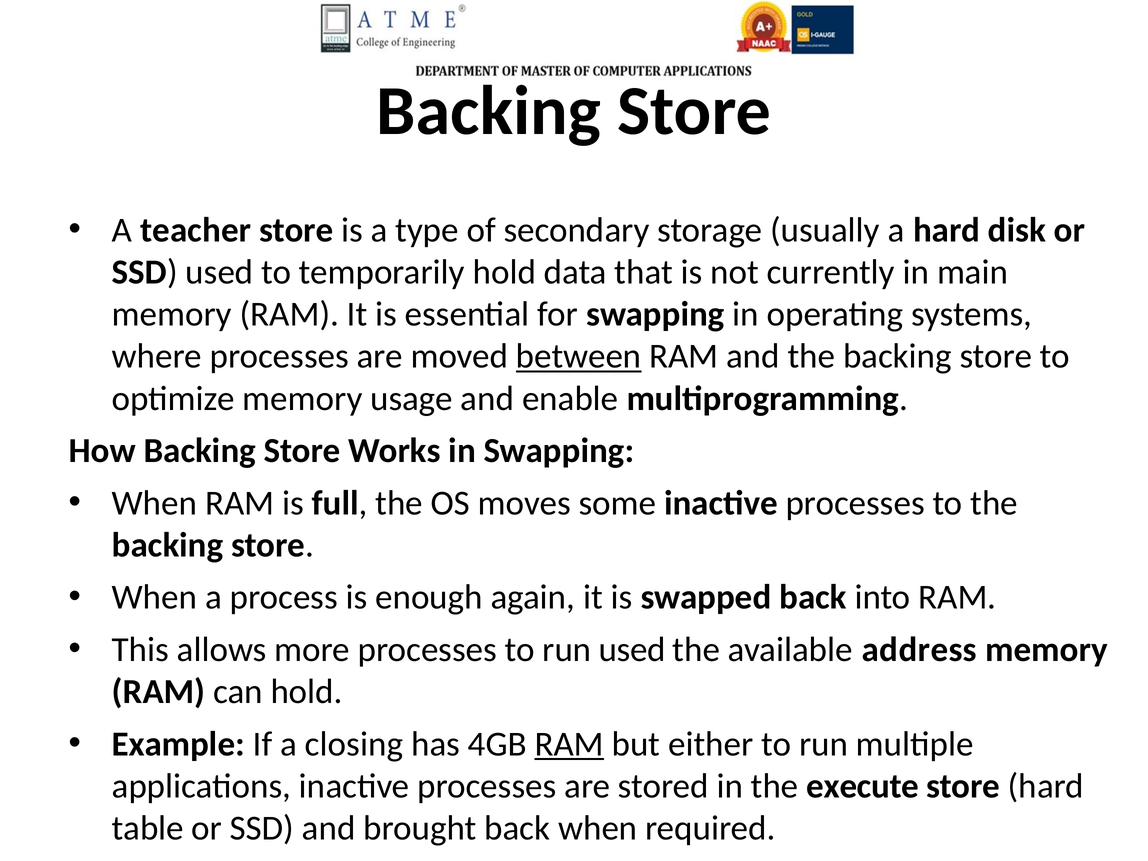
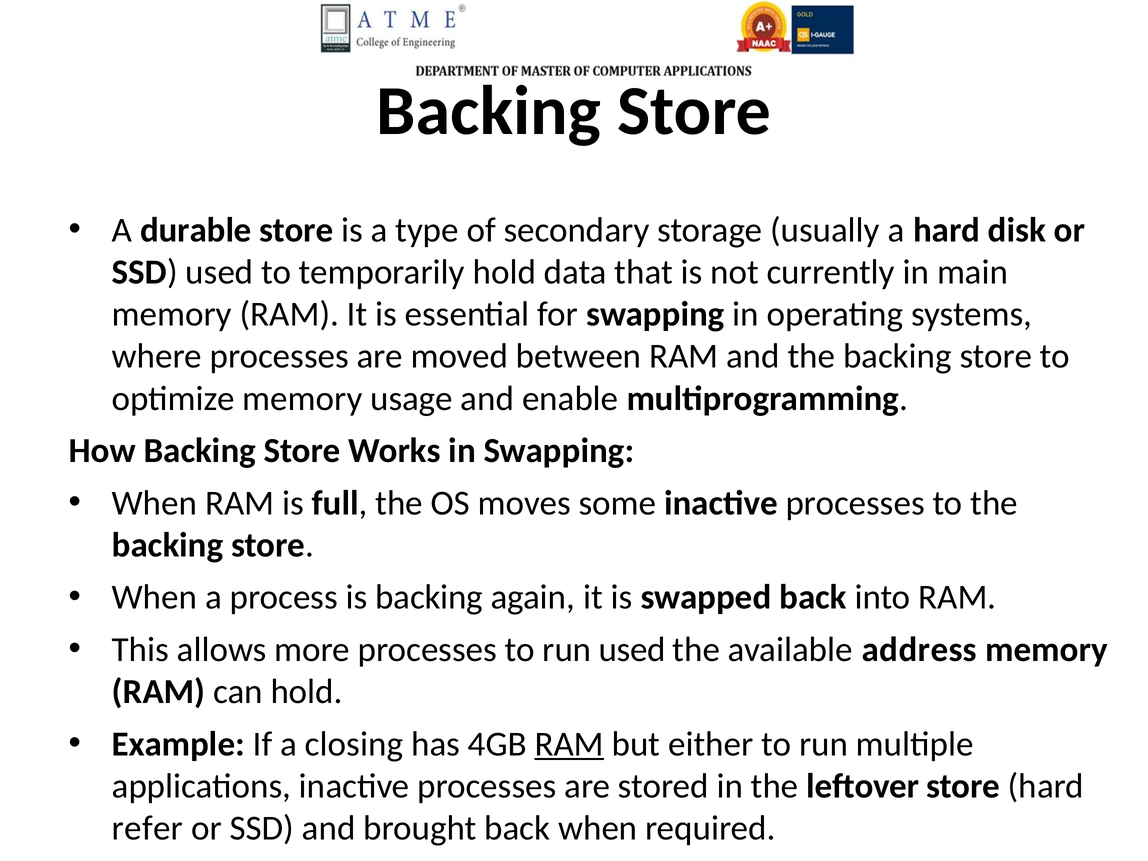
teacher: teacher -> durable
between underline: present -> none
is enough: enough -> backing
execute: execute -> leftover
table: table -> refer
